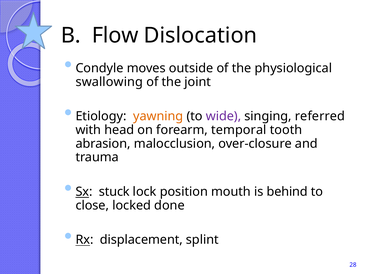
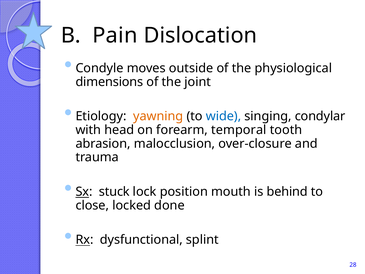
Flow: Flow -> Pain
swallowing: swallowing -> dimensions
wide colour: purple -> blue
referred: referred -> condylar
displacement: displacement -> dysfunctional
